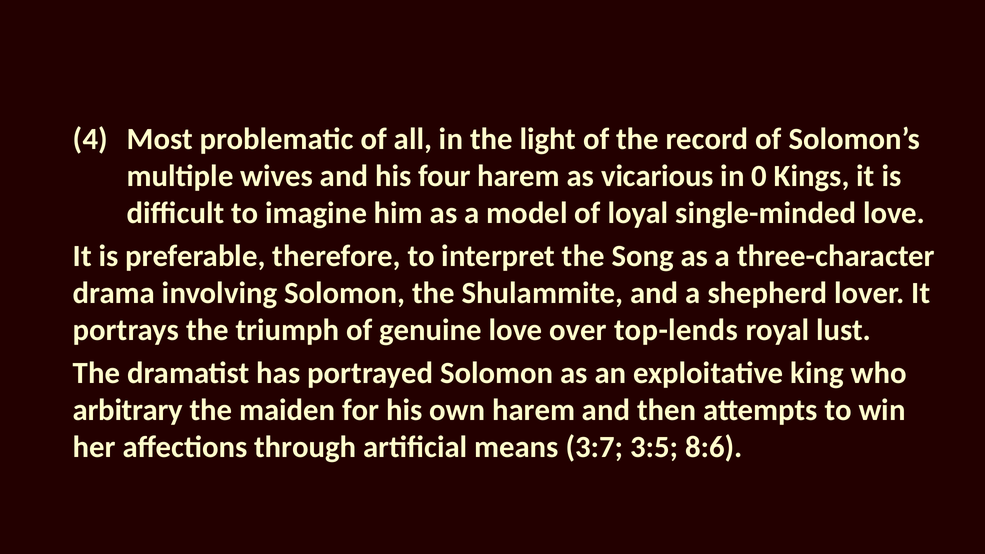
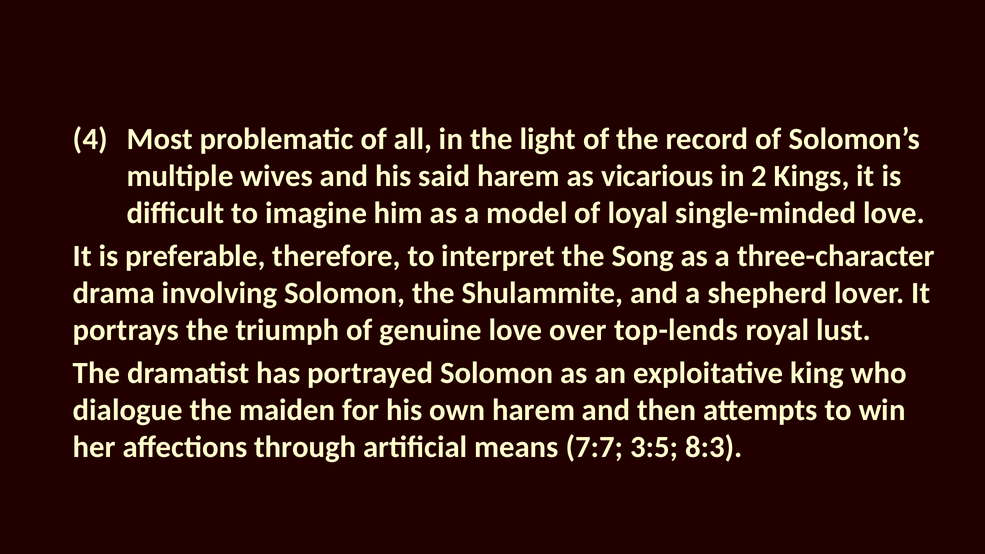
four: four -> said
0: 0 -> 2
arbitrary: arbitrary -> dialogue
3:7: 3:7 -> 7:7
8:6: 8:6 -> 8:3
